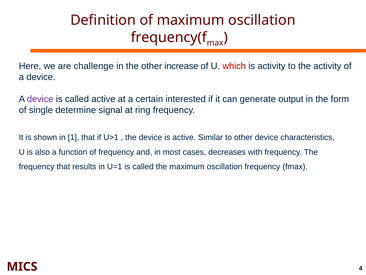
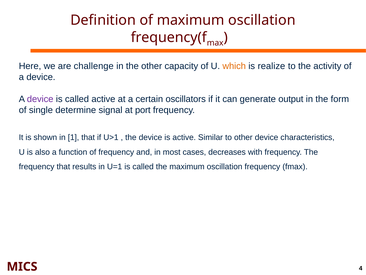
increase: increase -> capacity
which colour: red -> orange
is activity: activity -> realize
interested: interested -> oscillators
ring: ring -> port
